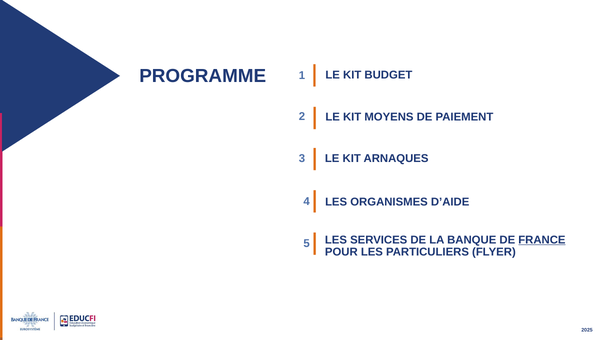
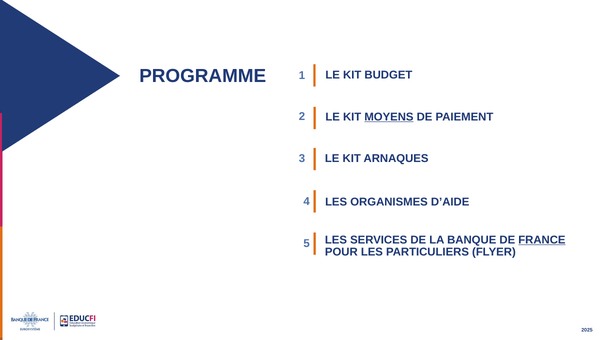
MOYENS underline: none -> present
